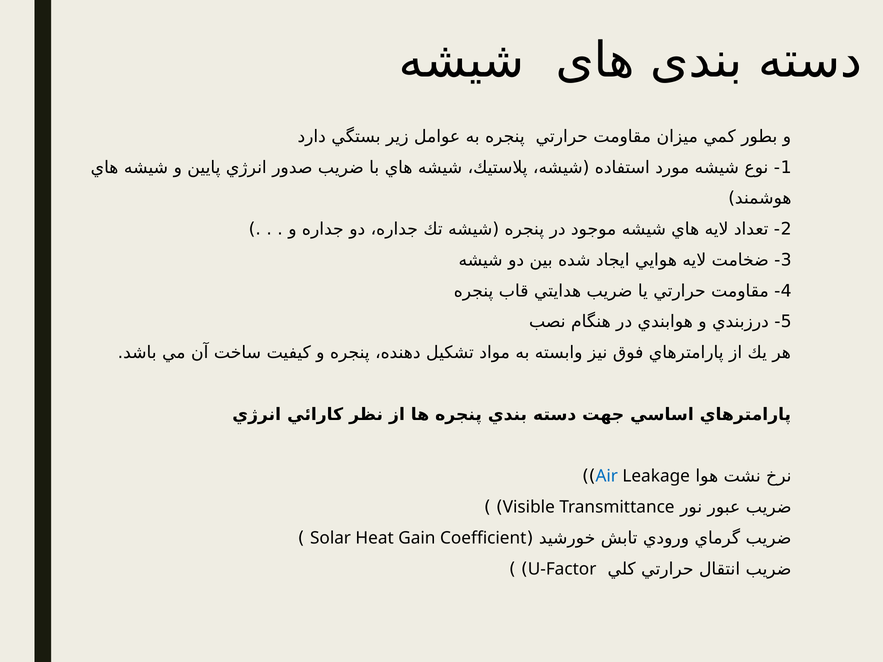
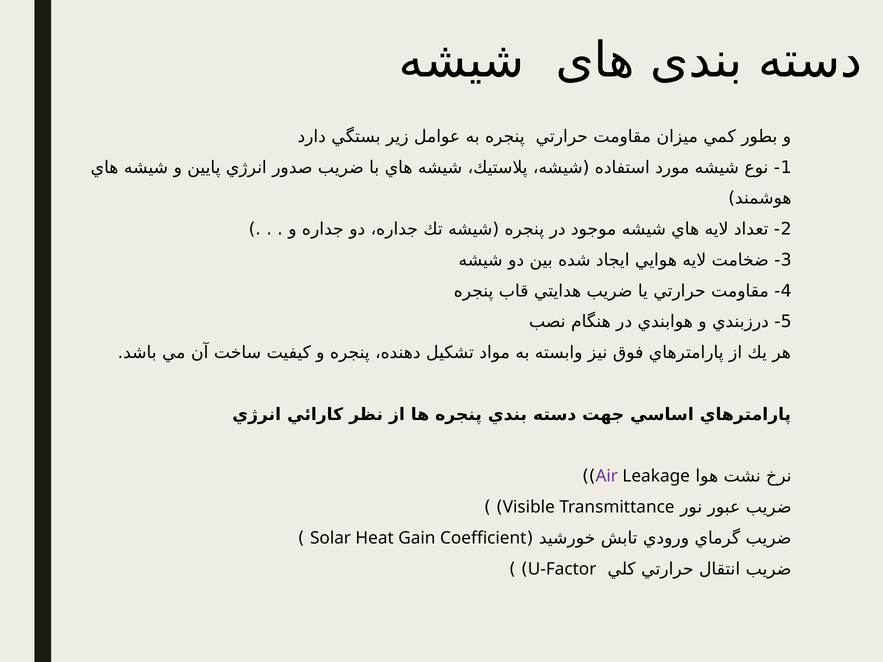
Air colour: blue -> purple
